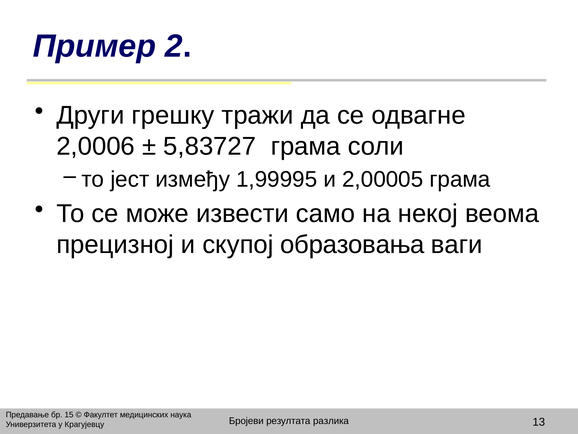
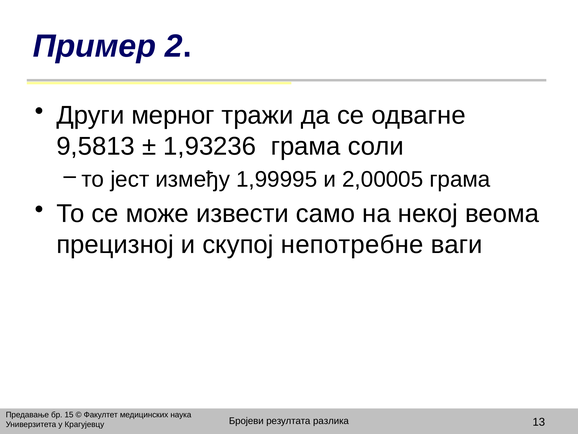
грешку: грешку -> мерног
2,0006: 2,0006 -> 9,5813
5,83727: 5,83727 -> 1,93236
образовања: образовања -> непотребне
